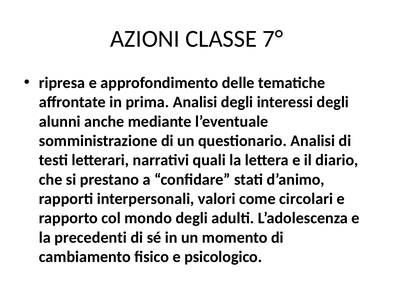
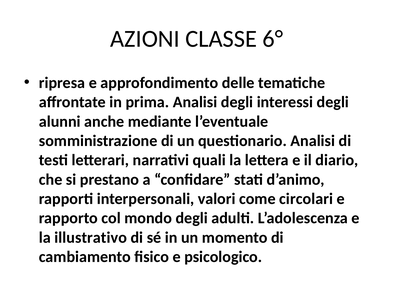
7°: 7° -> 6°
precedenti: precedenti -> illustrativo
